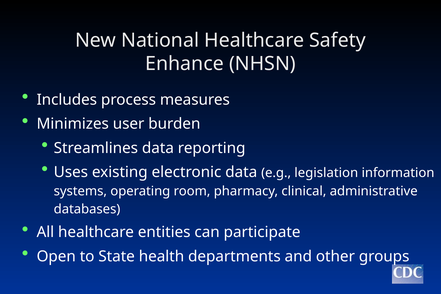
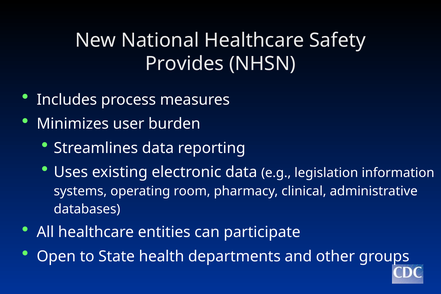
Enhance: Enhance -> Provides
